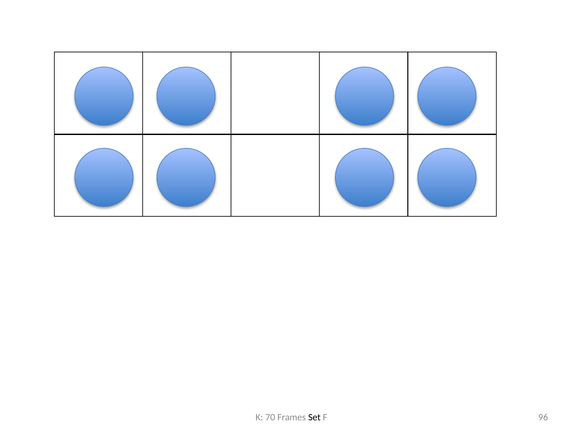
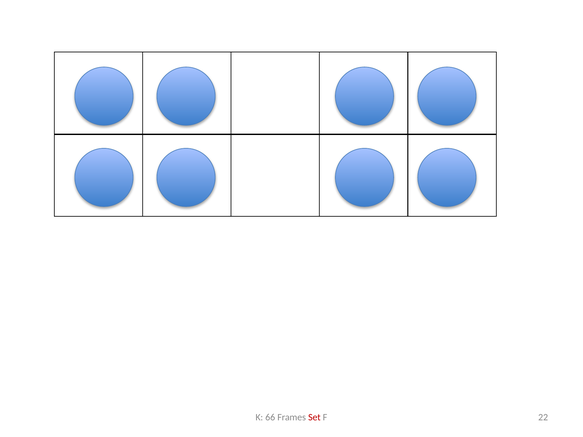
70: 70 -> 66
Set colour: black -> red
96: 96 -> 22
